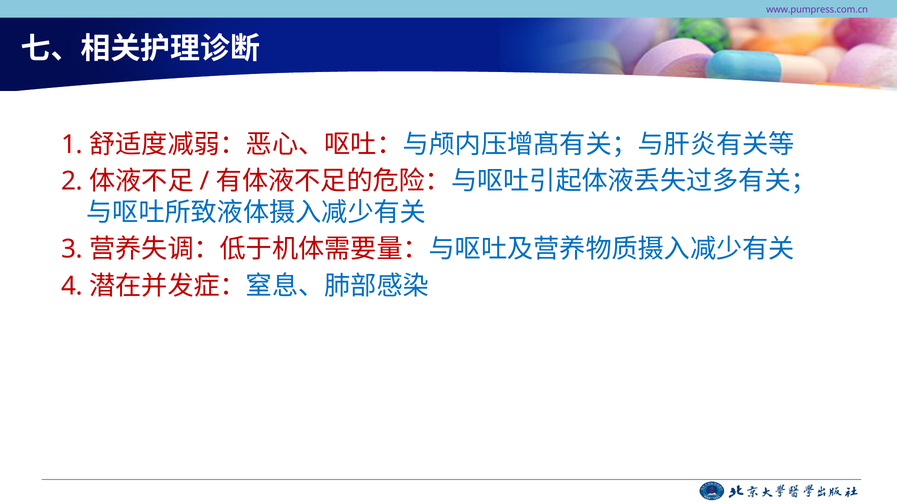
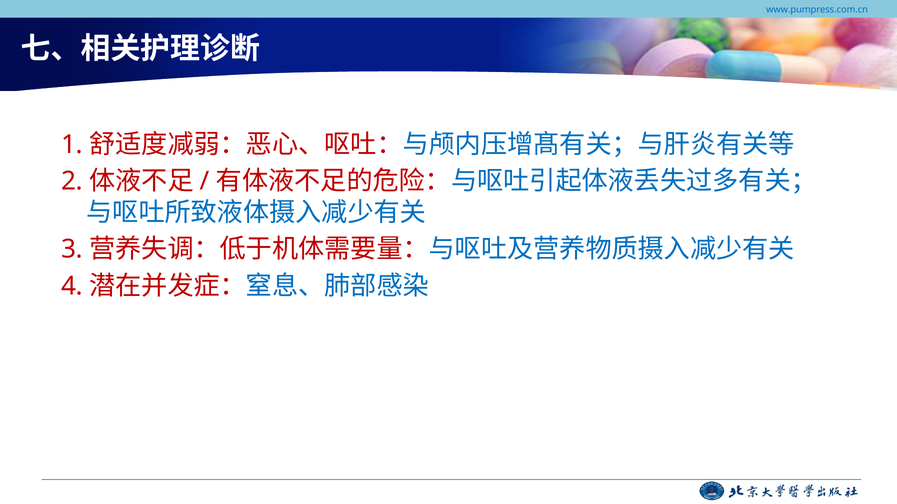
www.pumpress.com.cn colour: purple -> blue
